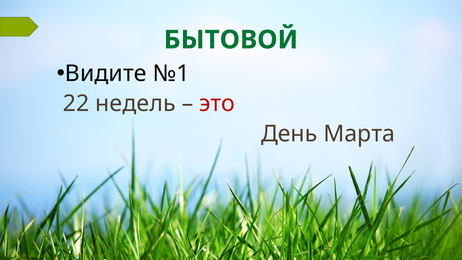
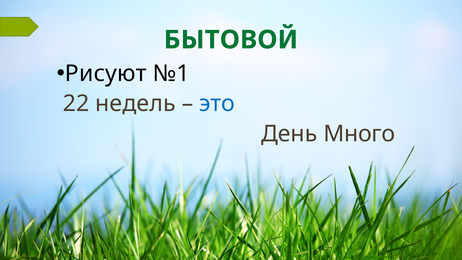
Видите: Видите -> Рисуют
это colour: red -> blue
Марта: Марта -> Много
